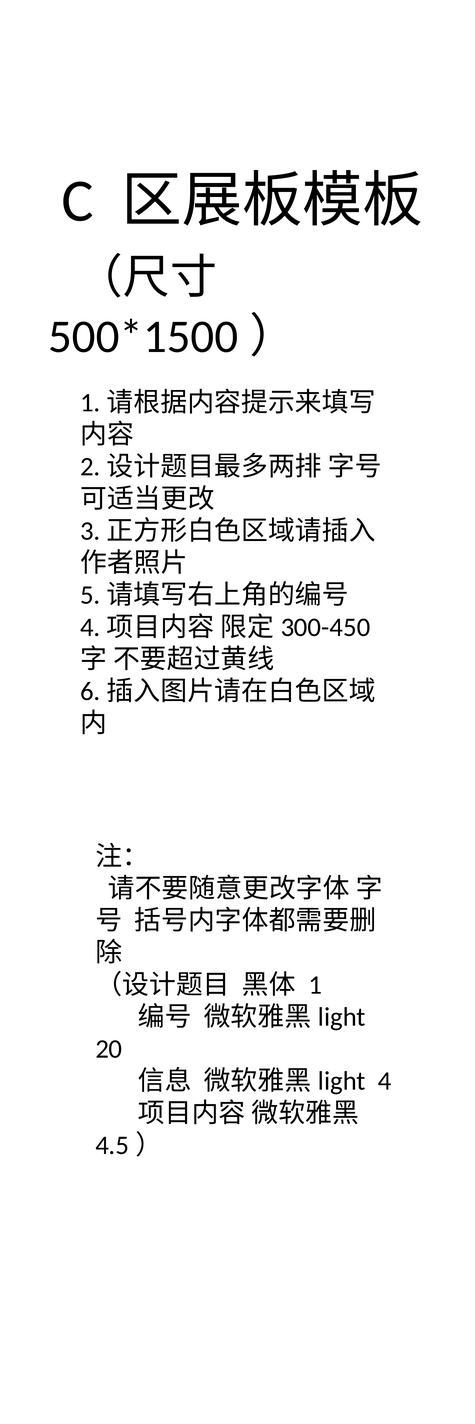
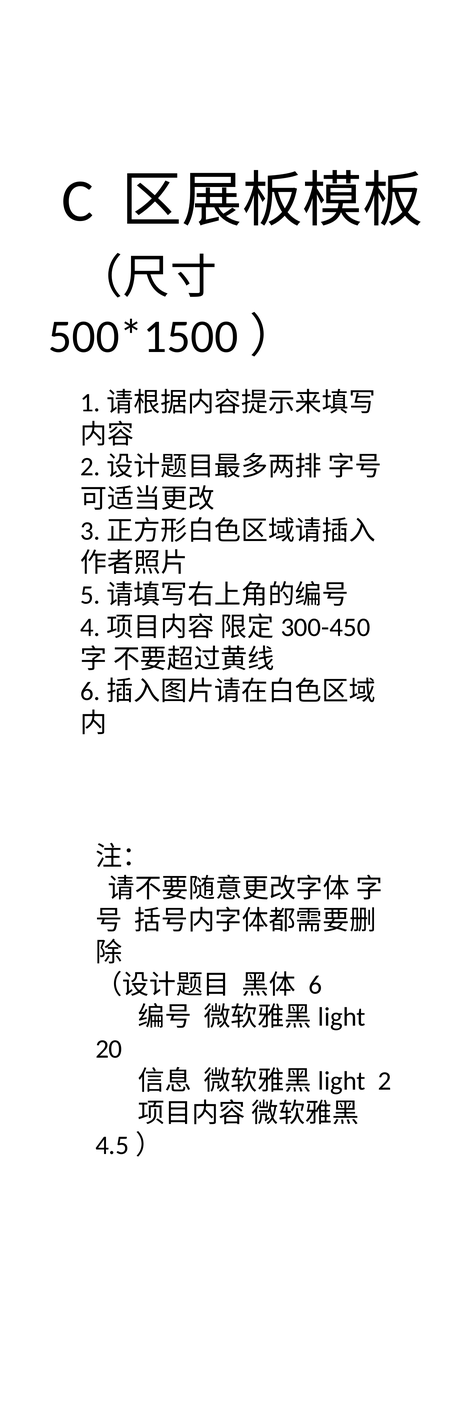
1: 1 -> 6
4: 4 -> 2
